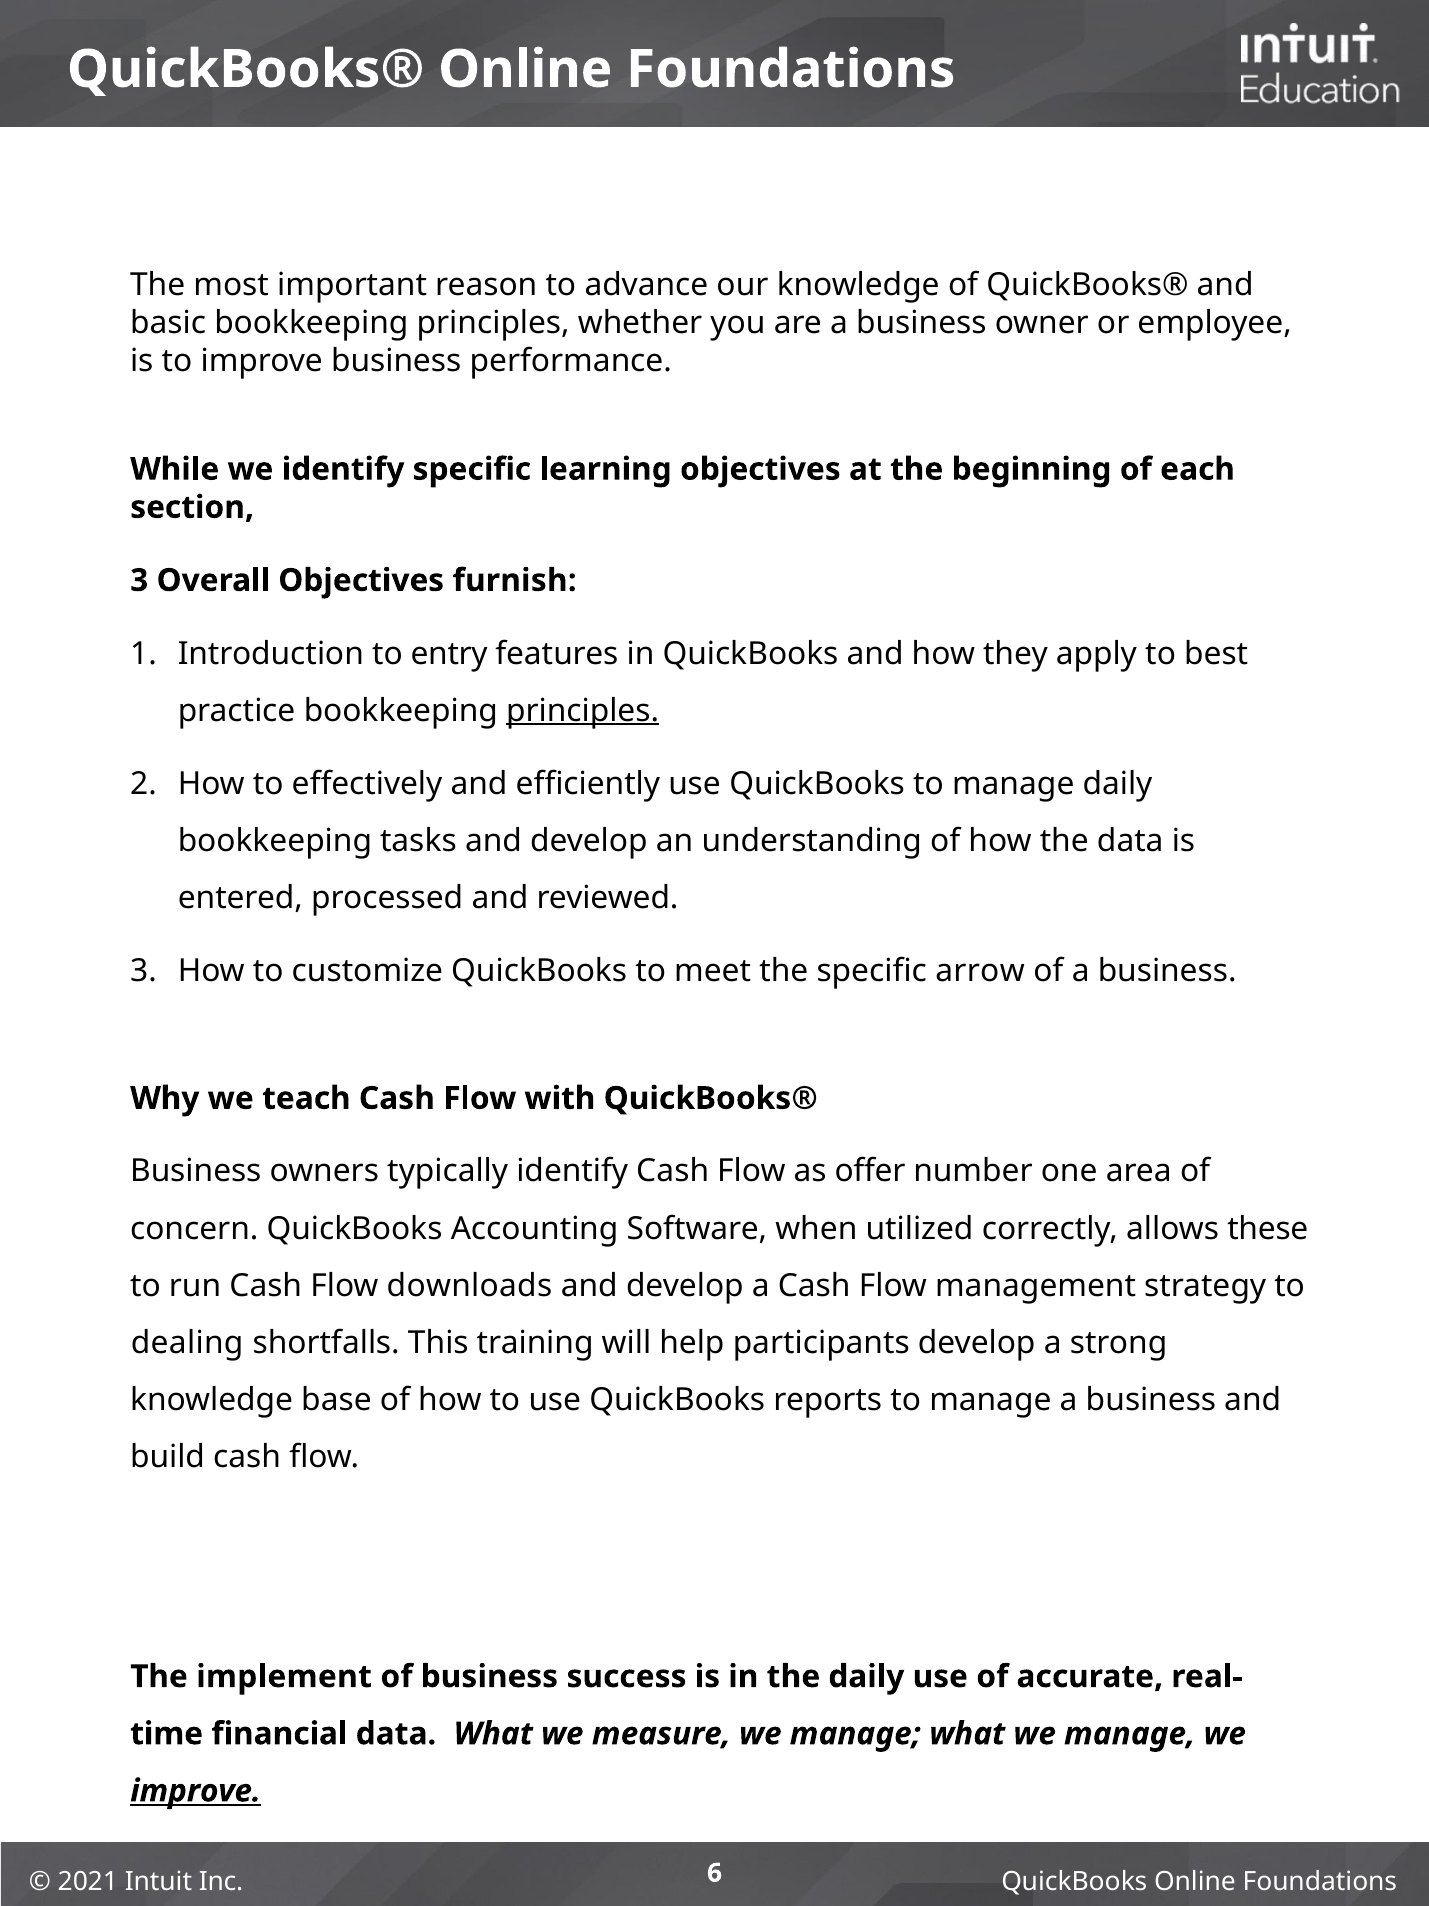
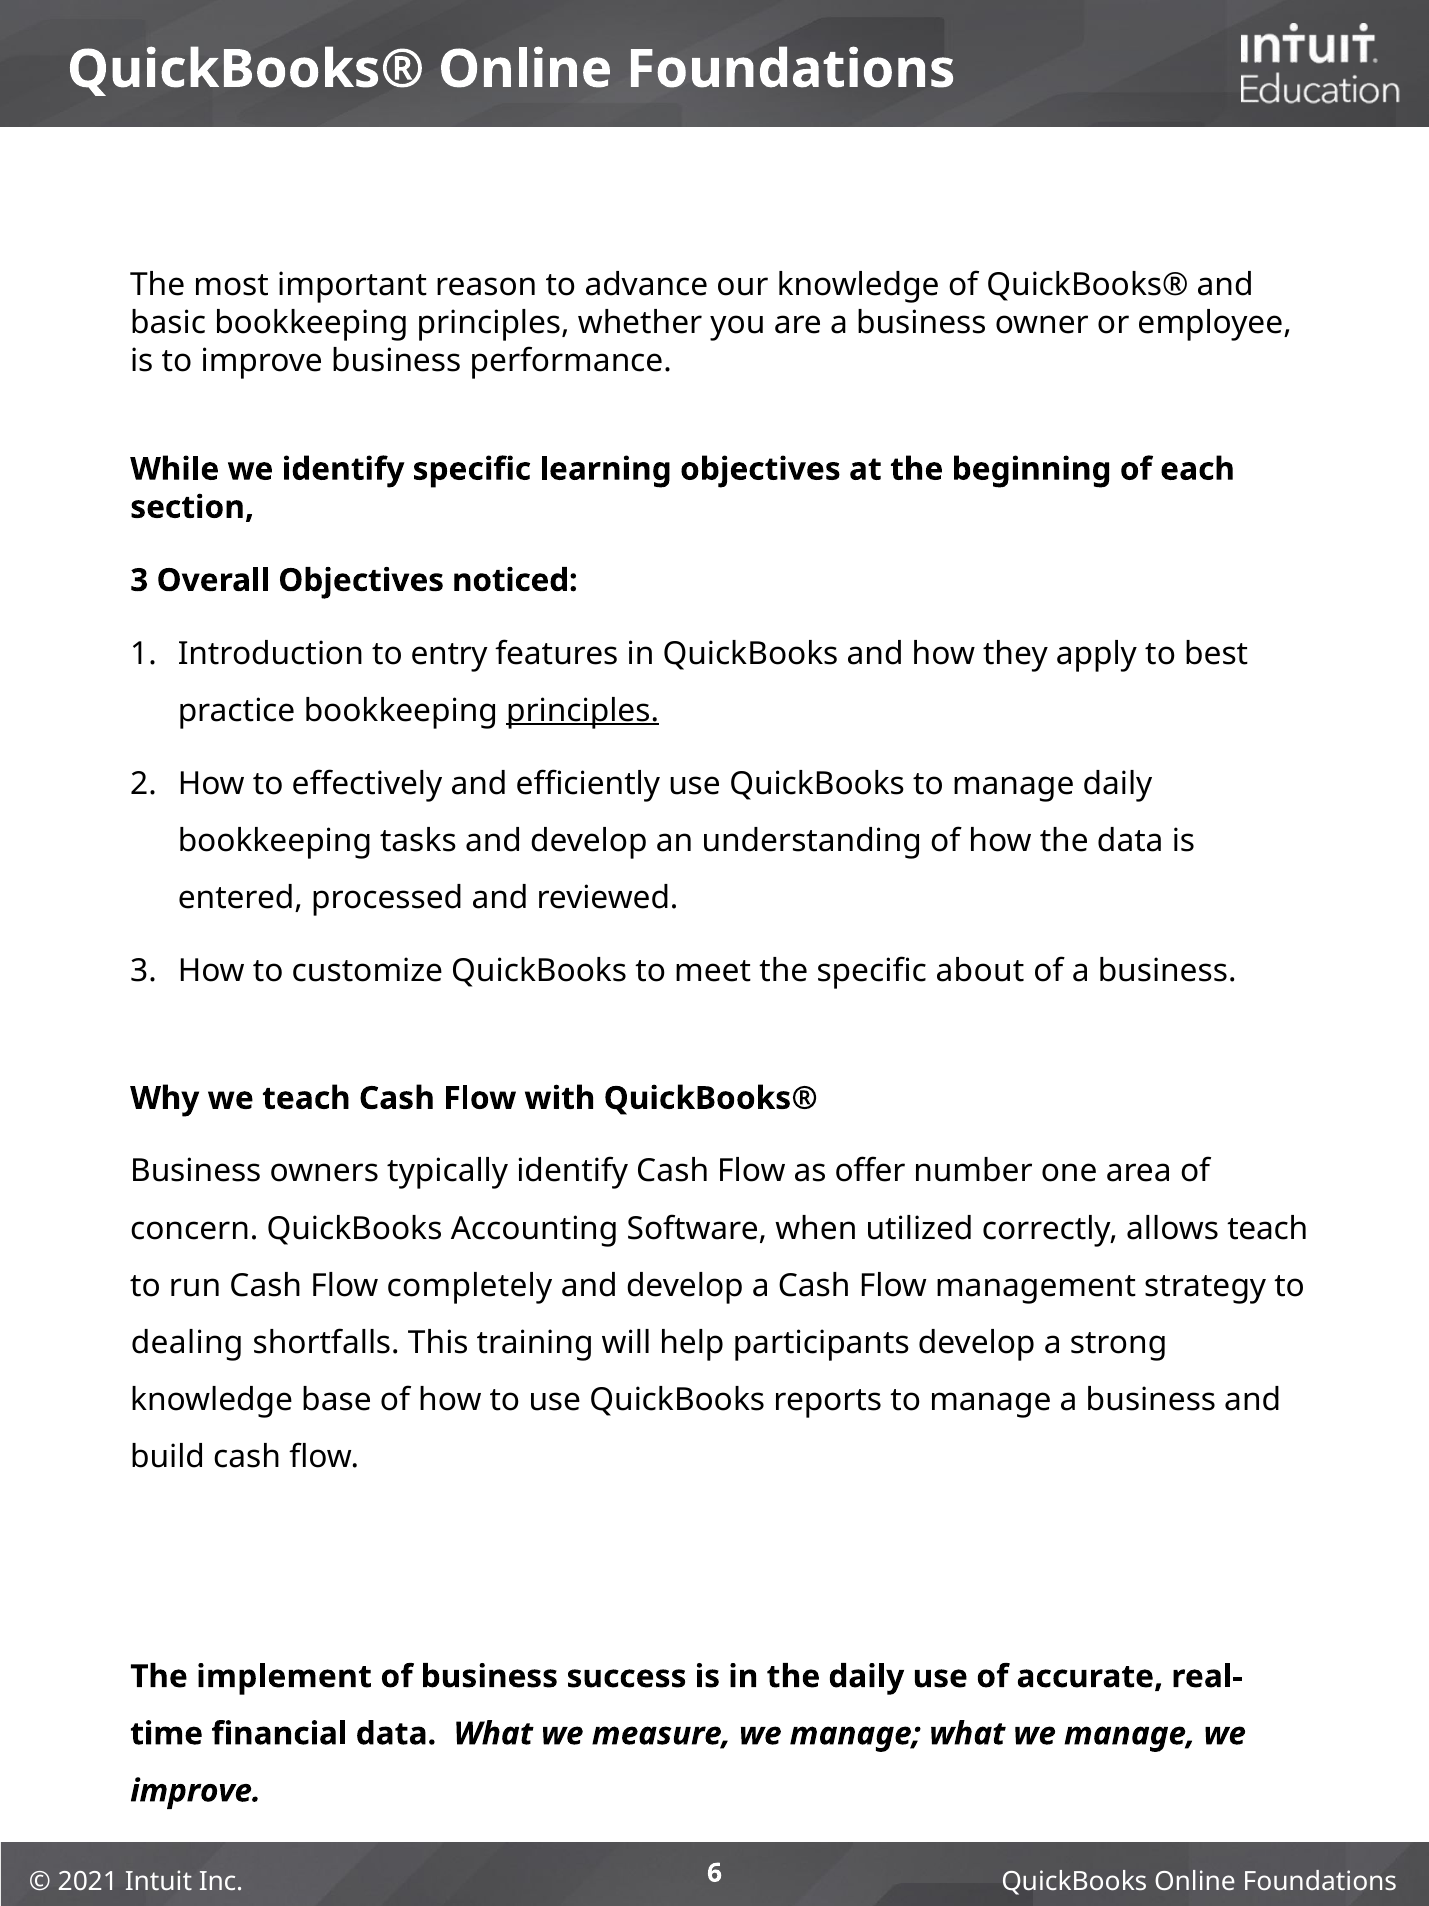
furnish: furnish -> noticed
arrow: arrow -> about
allows these: these -> teach
downloads: downloads -> completely
improve at (196, 1790) underline: present -> none
